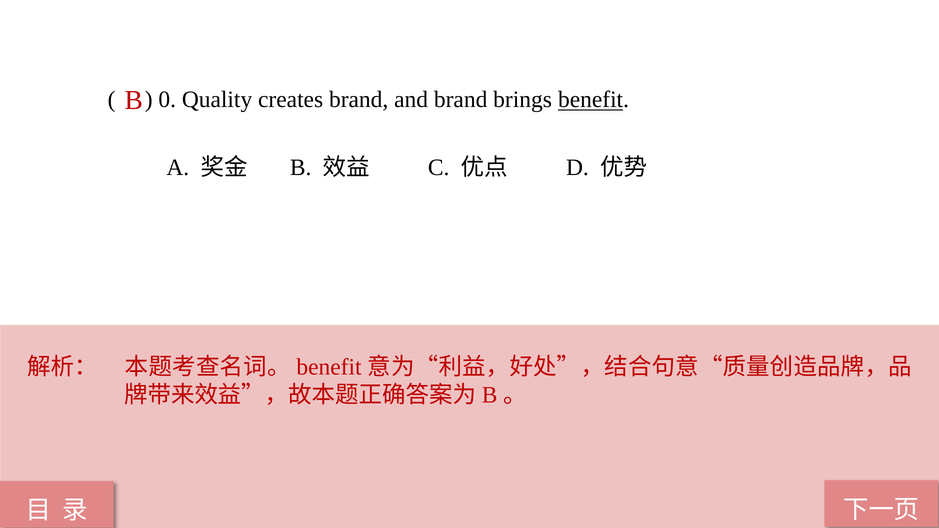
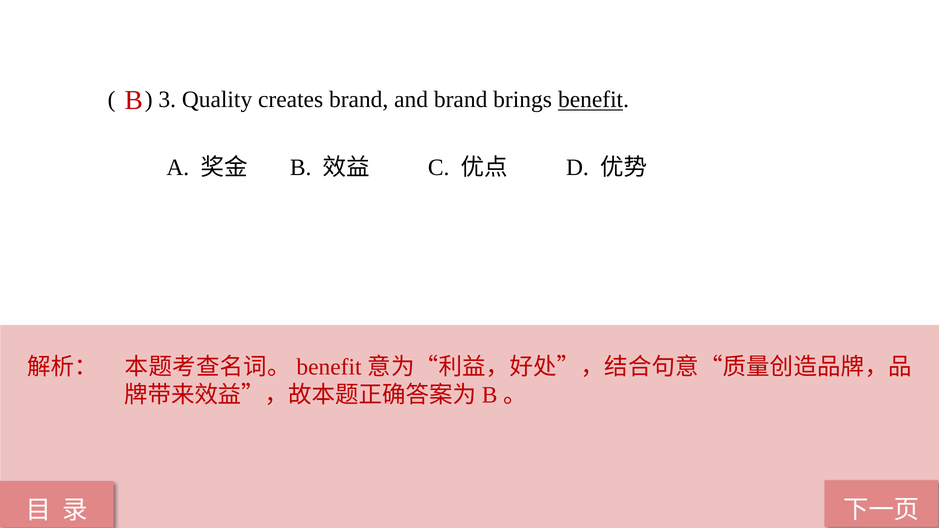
0: 0 -> 3
